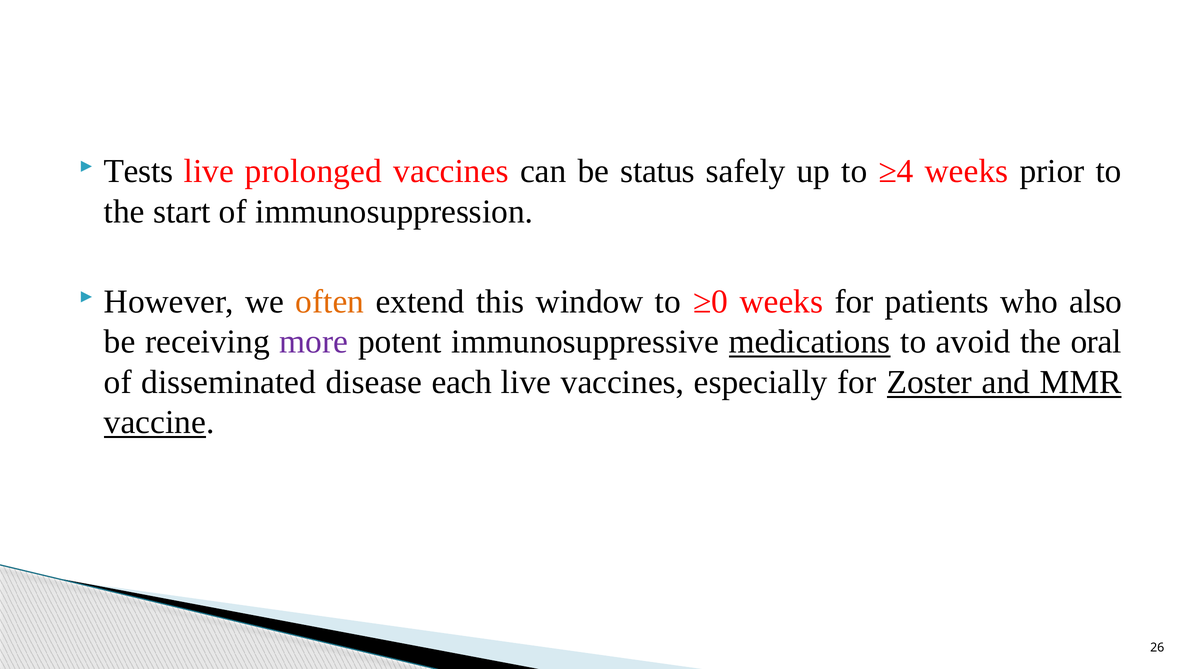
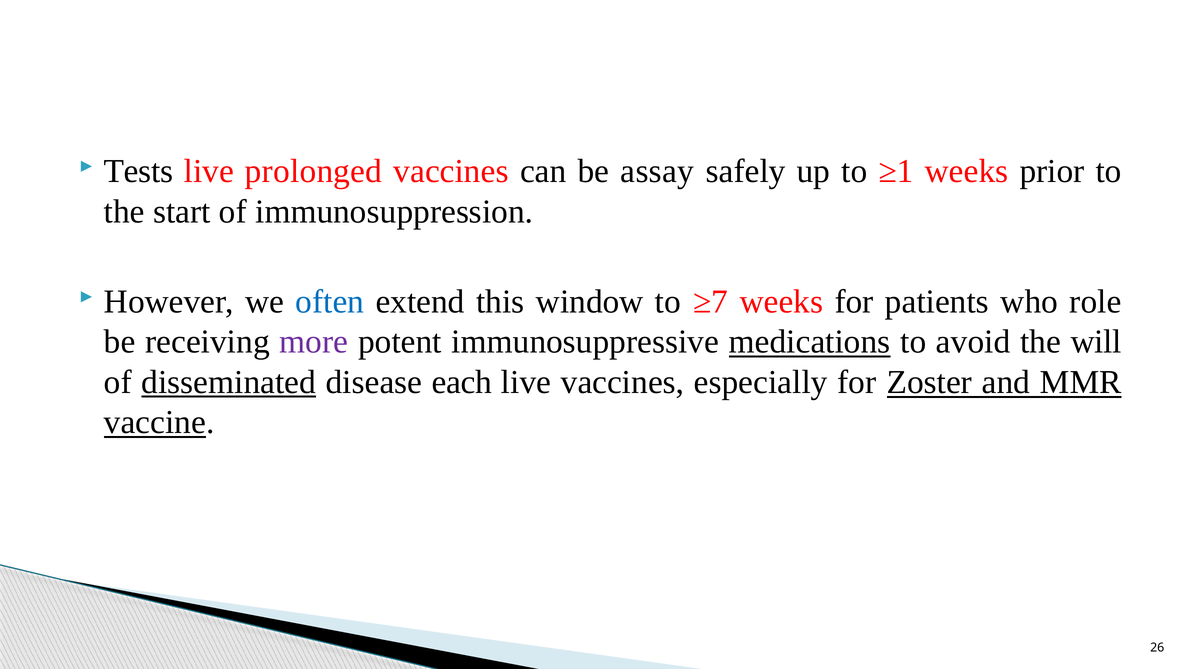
status: status -> assay
≥4: ≥4 -> ≥1
often colour: orange -> blue
≥0: ≥0 -> ≥7
also: also -> role
oral: oral -> will
disseminated underline: none -> present
